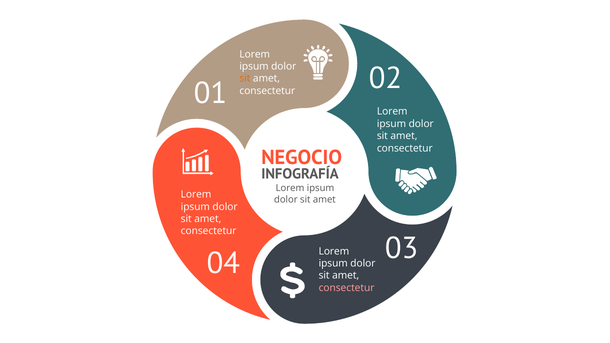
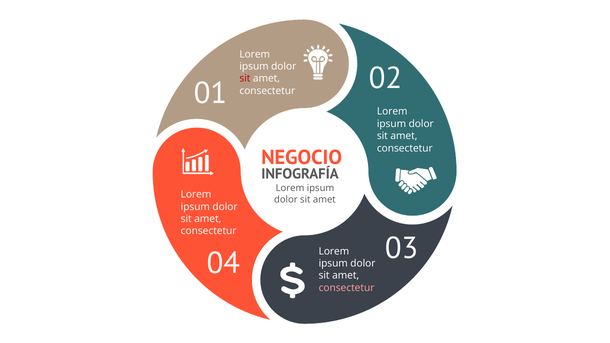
sit at (245, 79) colour: orange -> red
